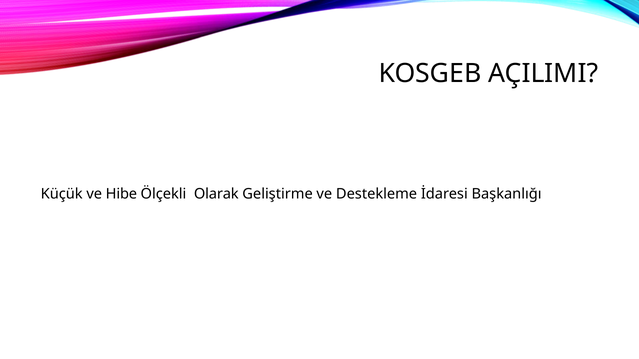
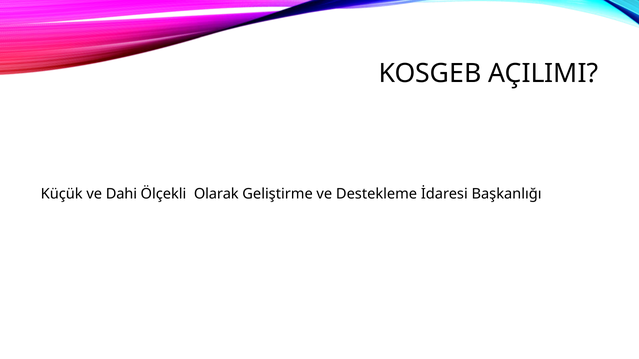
Hibe: Hibe -> Dahi
